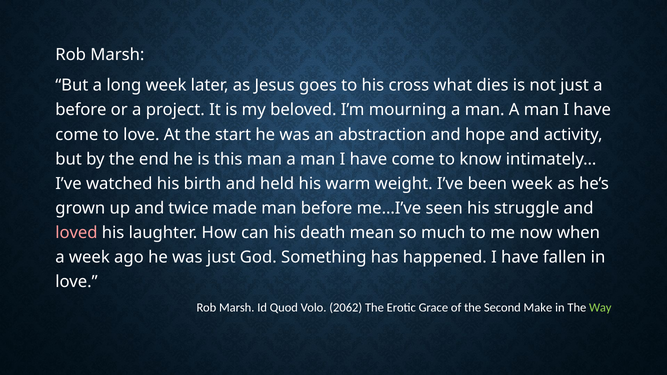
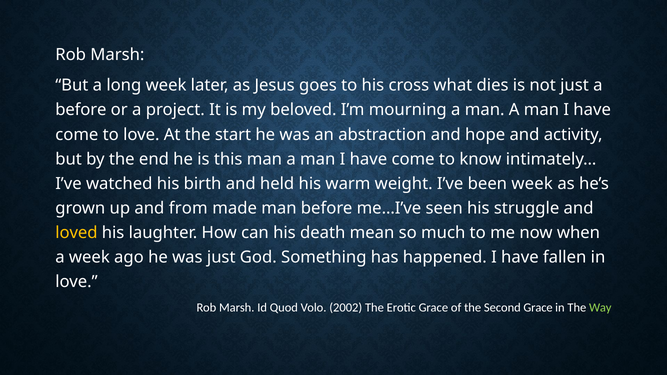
twice: twice -> from
loved colour: pink -> yellow
2062: 2062 -> 2002
Second Make: Make -> Grace
